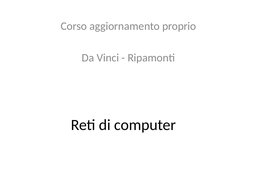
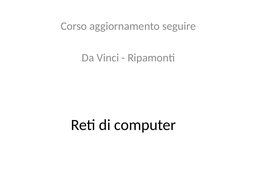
proprio: proprio -> seguire
